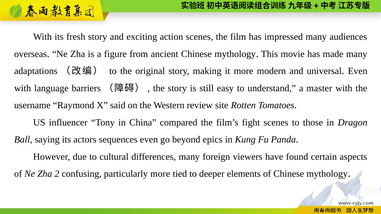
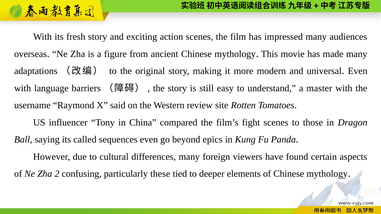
actors: actors -> called
particularly more: more -> these
